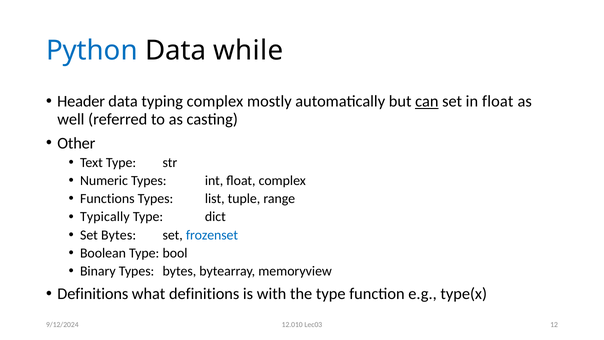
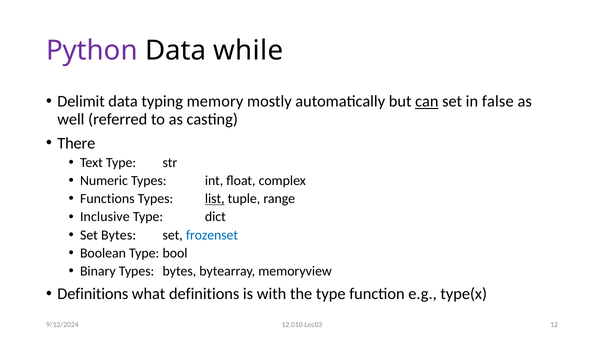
Python colour: blue -> purple
Header: Header -> Delimit
typing complex: complex -> memory
in float: float -> false
Other: Other -> There
list underline: none -> present
Typically: Typically -> Inclusive
